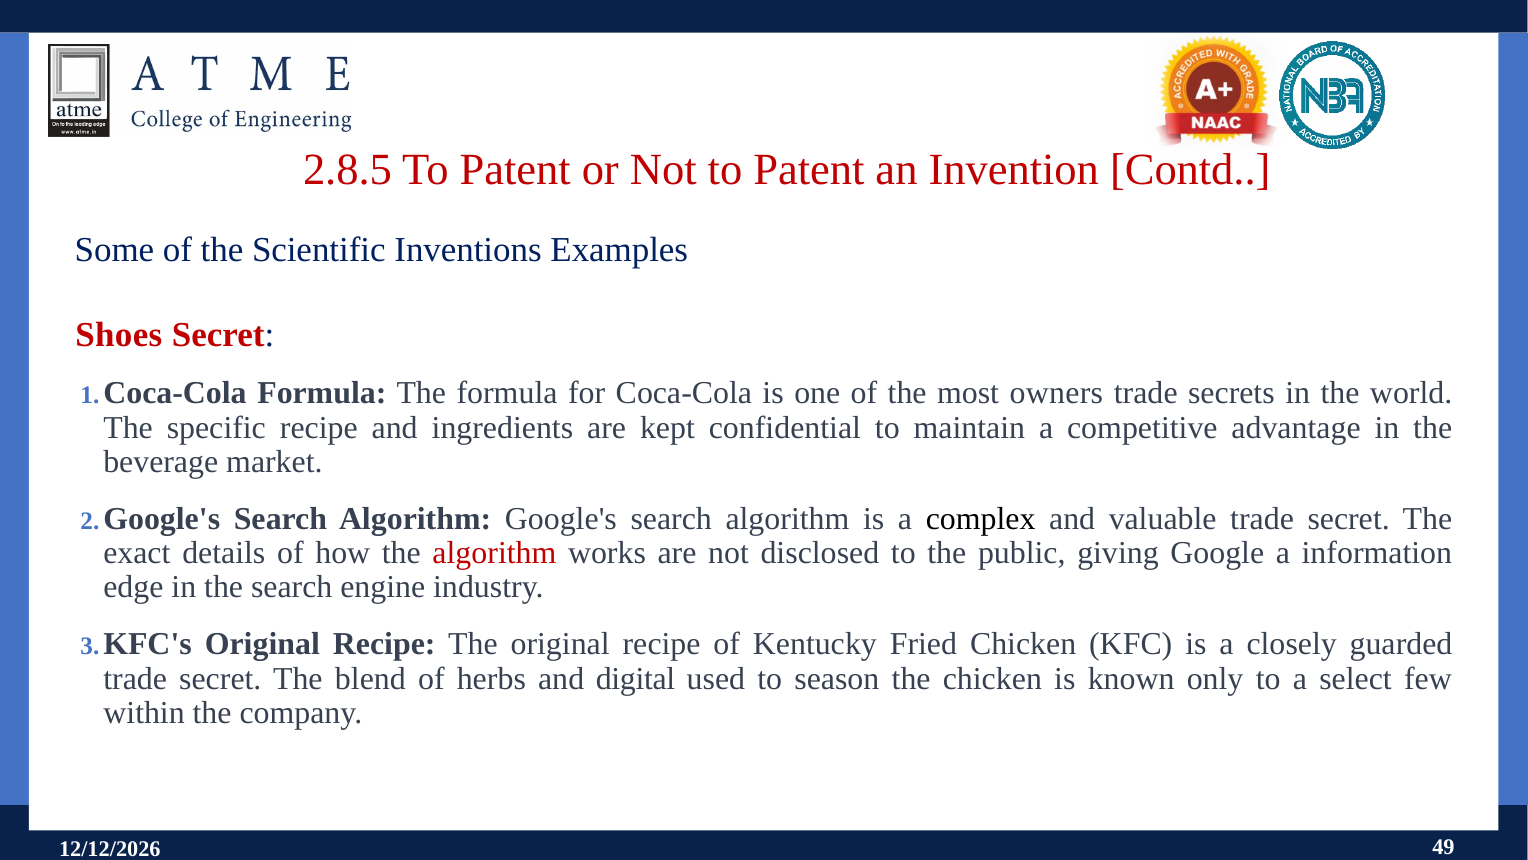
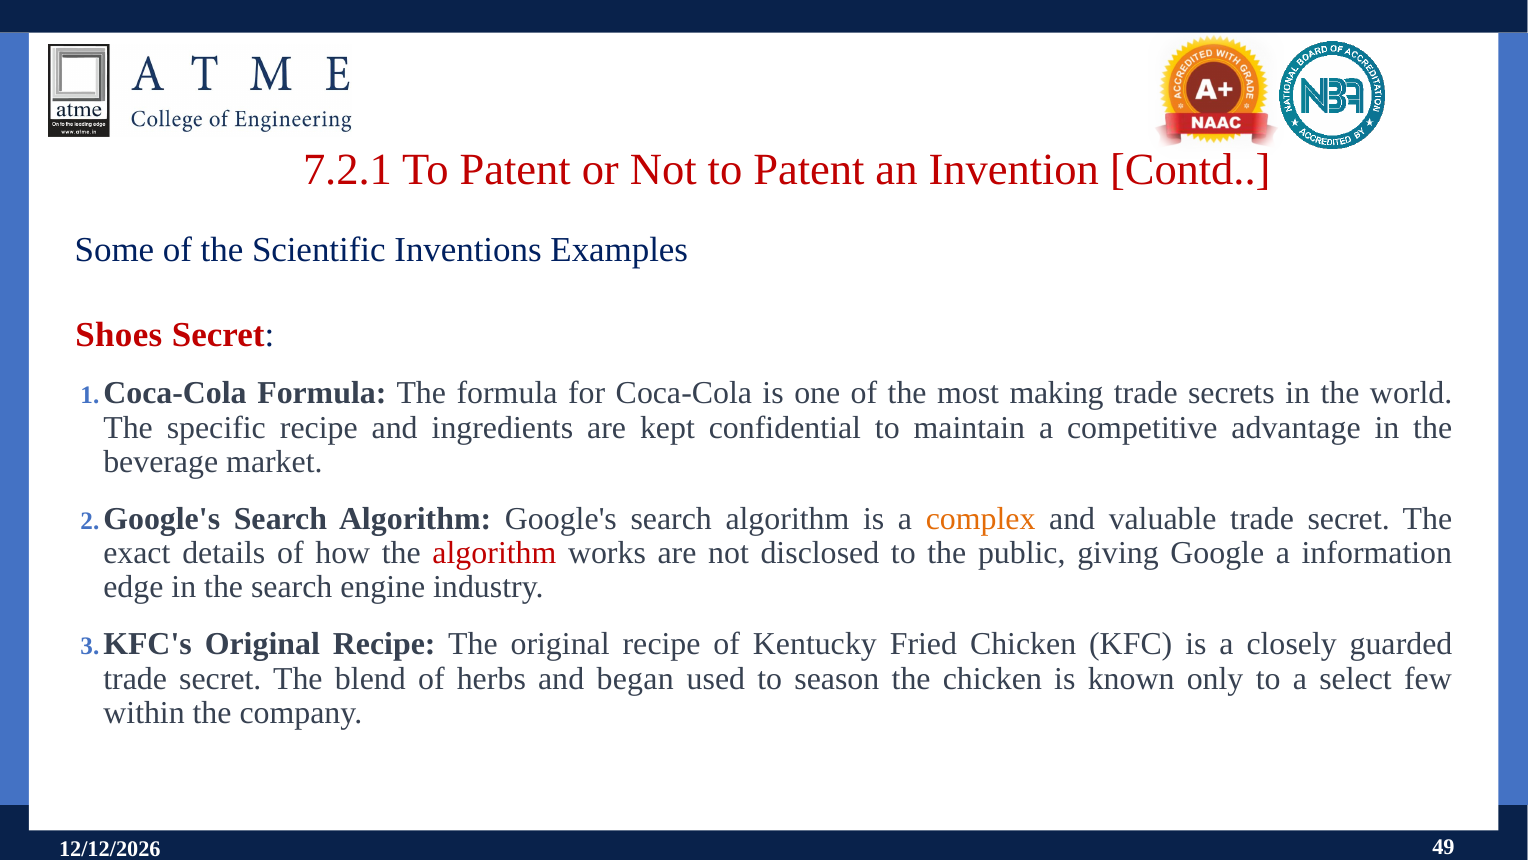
2.8.5: 2.8.5 -> 7.2.1
owners: owners -> making
complex colour: black -> orange
digital: digital -> began
